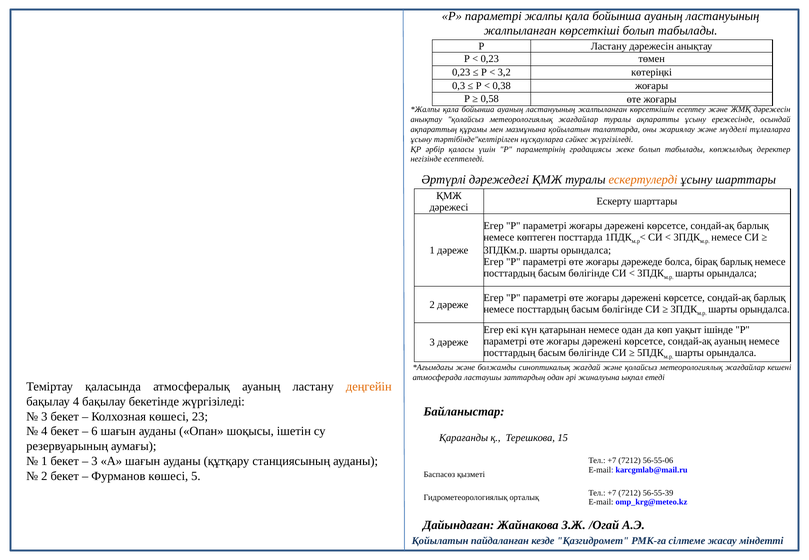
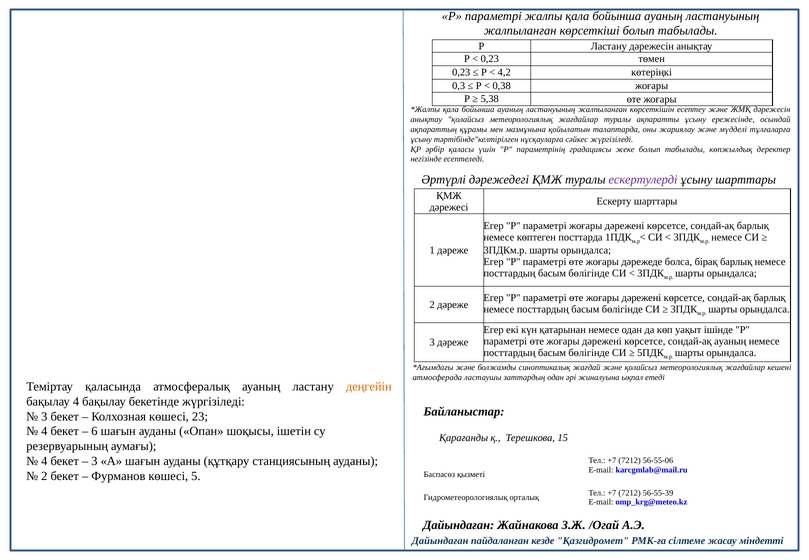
3,2: 3,2 -> 4,2
0,58: 0,58 -> 5,38
ескертулерді colour: orange -> purple
1 at (44, 461): 1 -> 4
Қойылатын at (440, 541): Қойылатын -> Дайындаған
